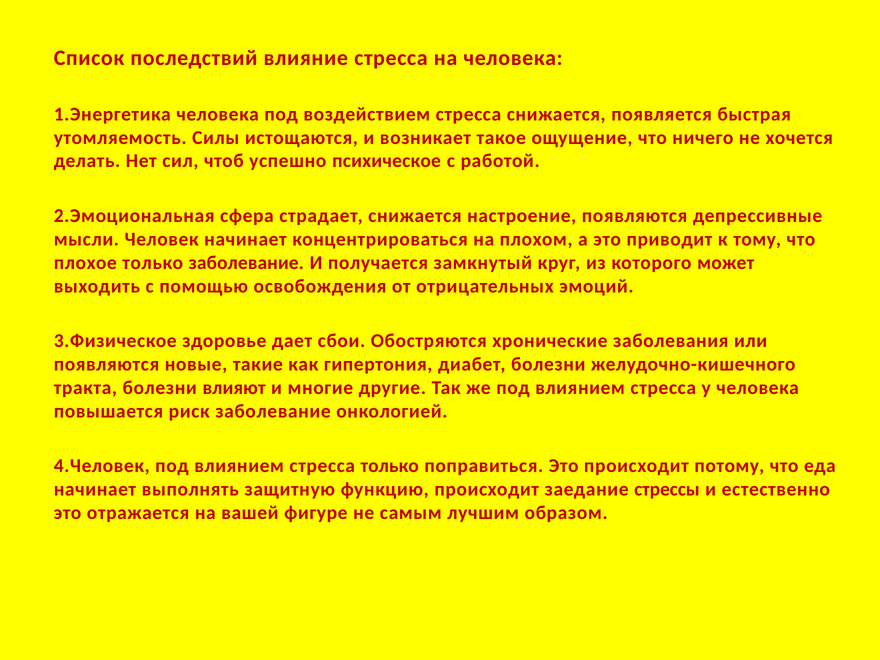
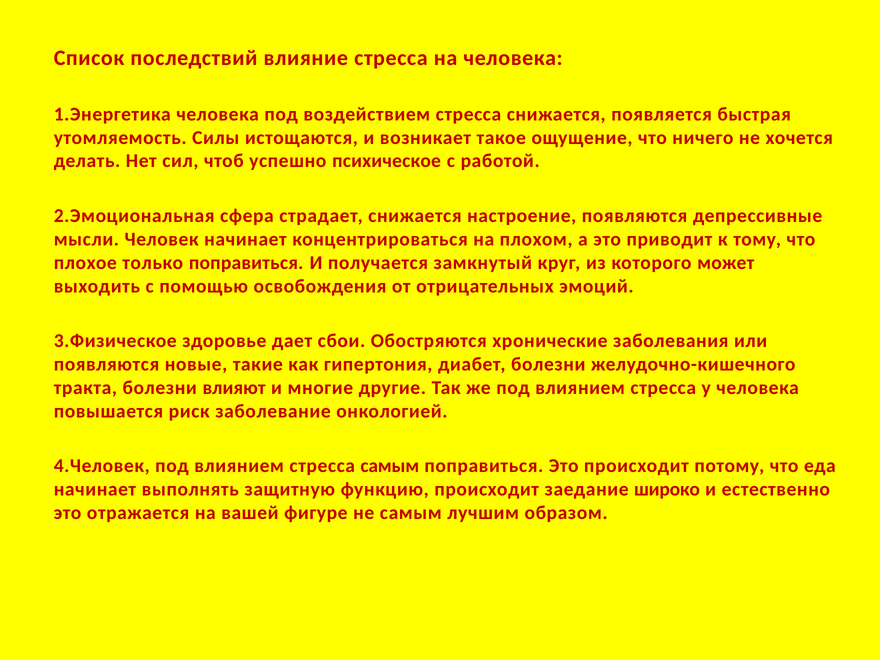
только заболевание: заболевание -> поправиться
стресса только: только -> самым
стрессы: стрессы -> широко
